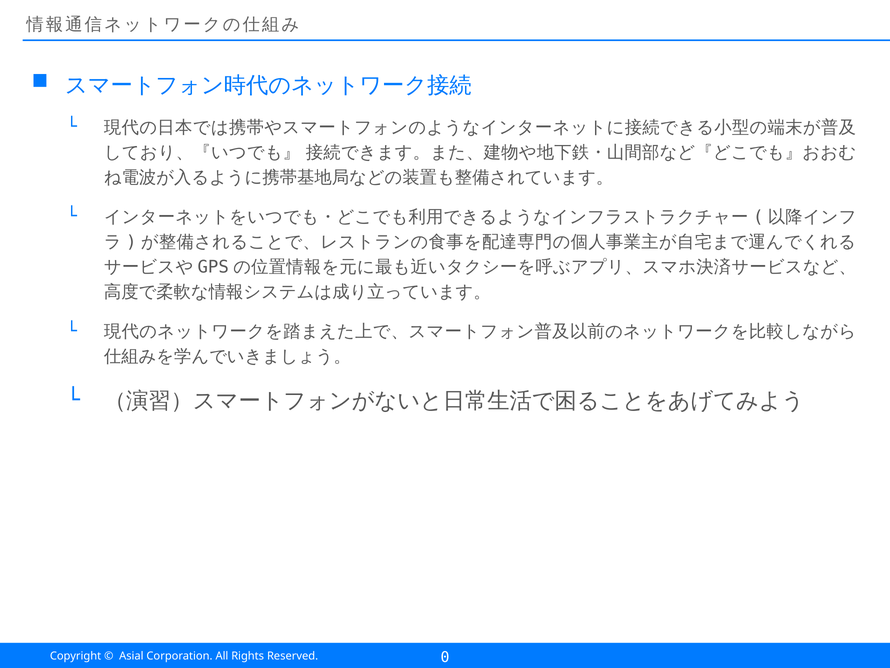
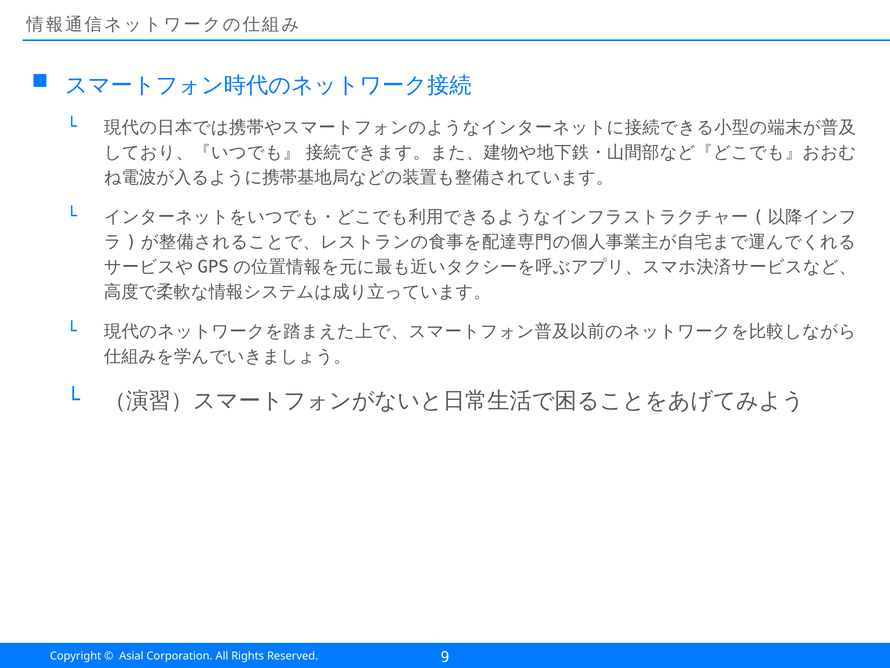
0: 0 -> 9
